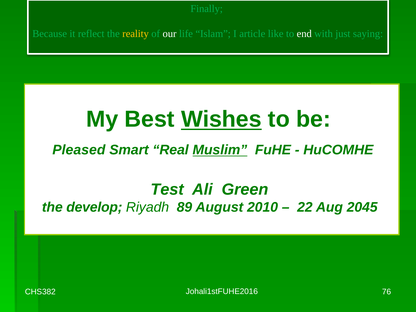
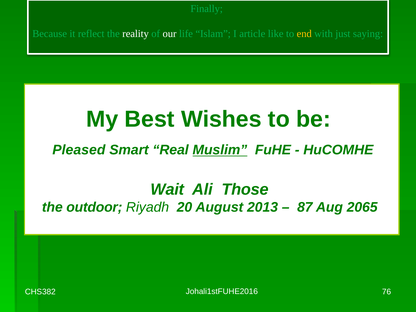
reality colour: yellow -> white
end colour: white -> yellow
Wishes underline: present -> none
Test: Test -> Wait
Green: Green -> Those
develop: develop -> outdoor
89: 89 -> 20
2010: 2010 -> 2013
22: 22 -> 87
2045: 2045 -> 2065
